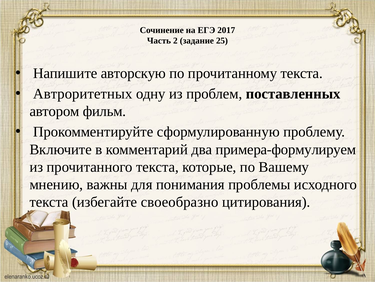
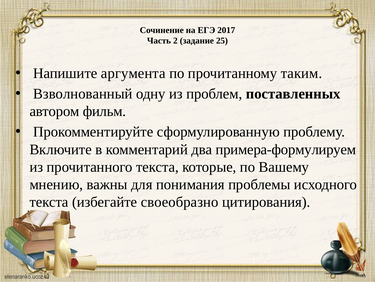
авторскую: авторскую -> аргумента
прочитанному текста: текста -> таким
Автроритетных: Автроритетных -> Взволнованный
